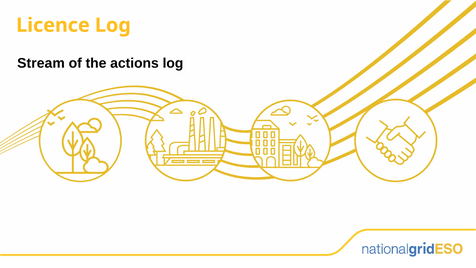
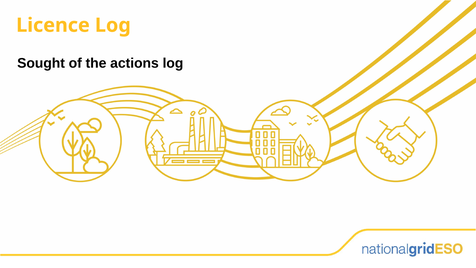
Stream: Stream -> Sought
